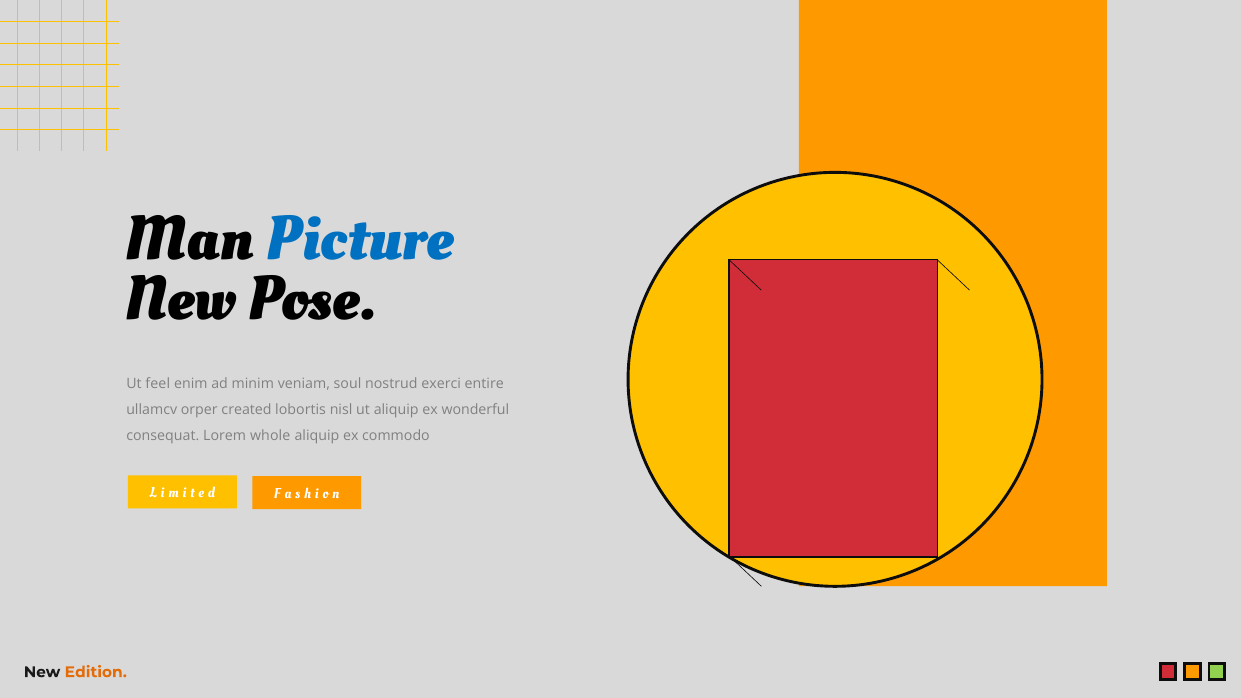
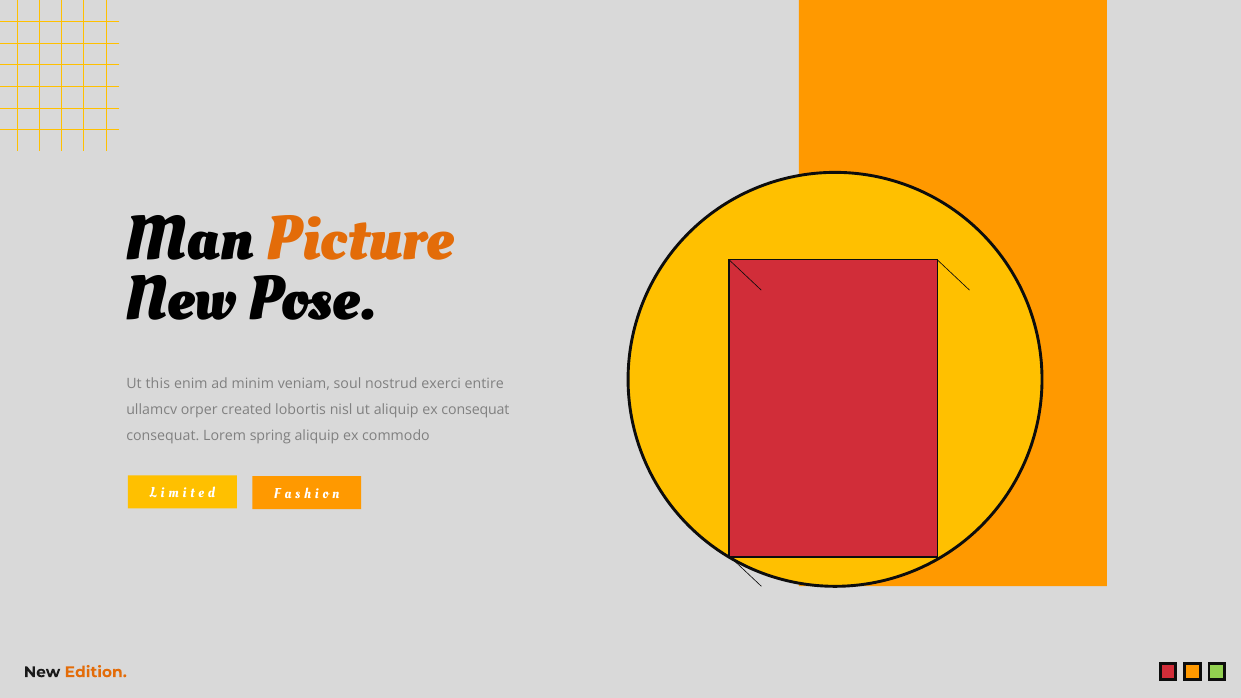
Picture colour: blue -> orange
feel: feel -> this
ex wonderful: wonderful -> consequat
whole: whole -> spring
